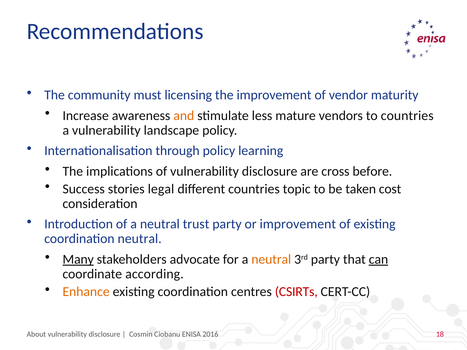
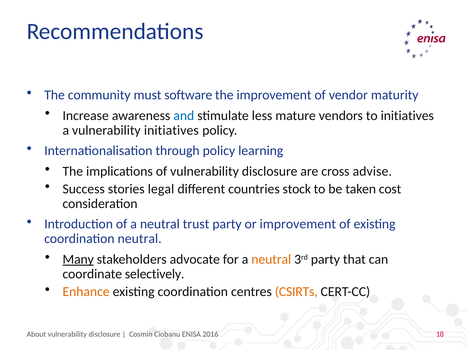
licensing: licensing -> software
and colour: orange -> blue
to countries: countries -> initiatives
vulnerability landscape: landscape -> initiatives
before: before -> advise
topic: topic -> stock
can underline: present -> none
according: according -> selectively
CSIRTs colour: red -> orange
